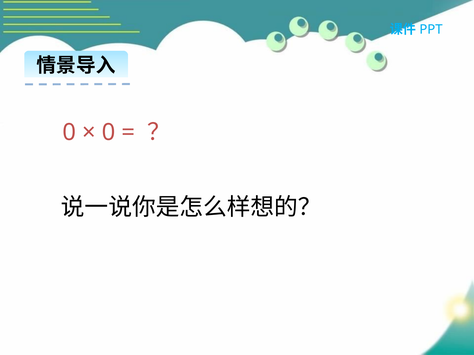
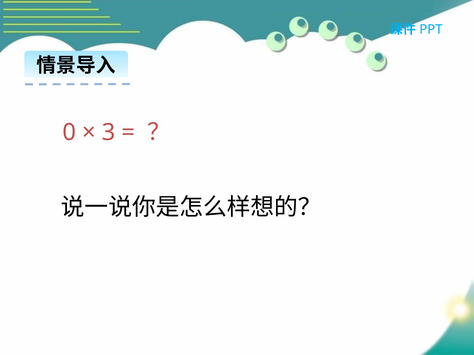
0 at (109, 132): 0 -> 3
